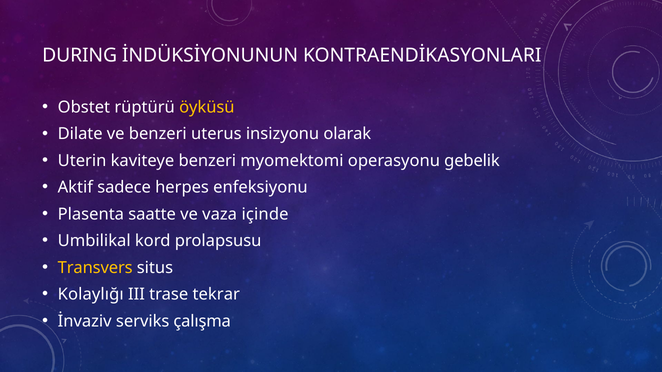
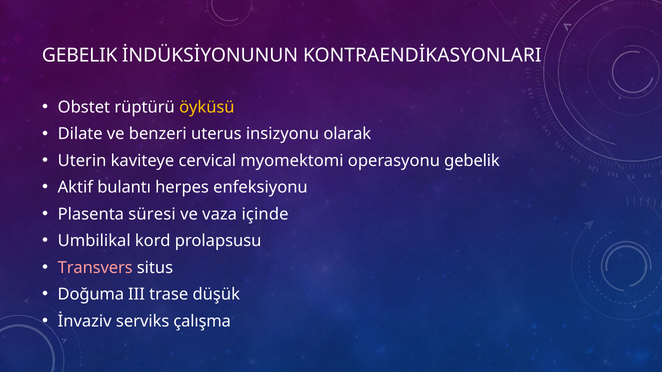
DURING at (80, 56): DURING -> GEBELIK
kaviteye benzeri: benzeri -> cervical
sadece: sadece -> bulantı
saatte: saatte -> süresi
Transvers colour: yellow -> pink
Kolaylığı: Kolaylığı -> Doğuma
tekrar: tekrar -> düşük
